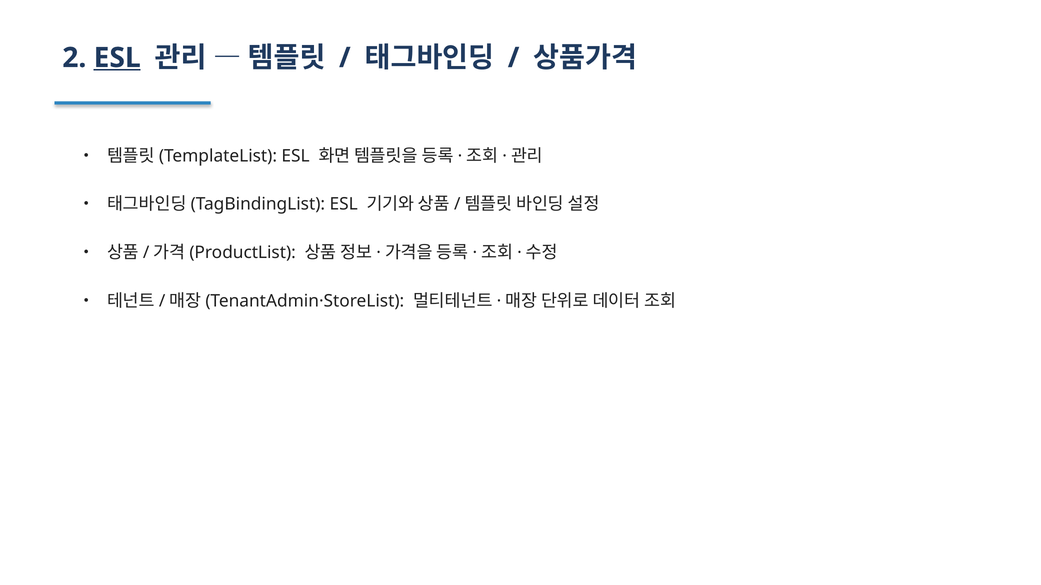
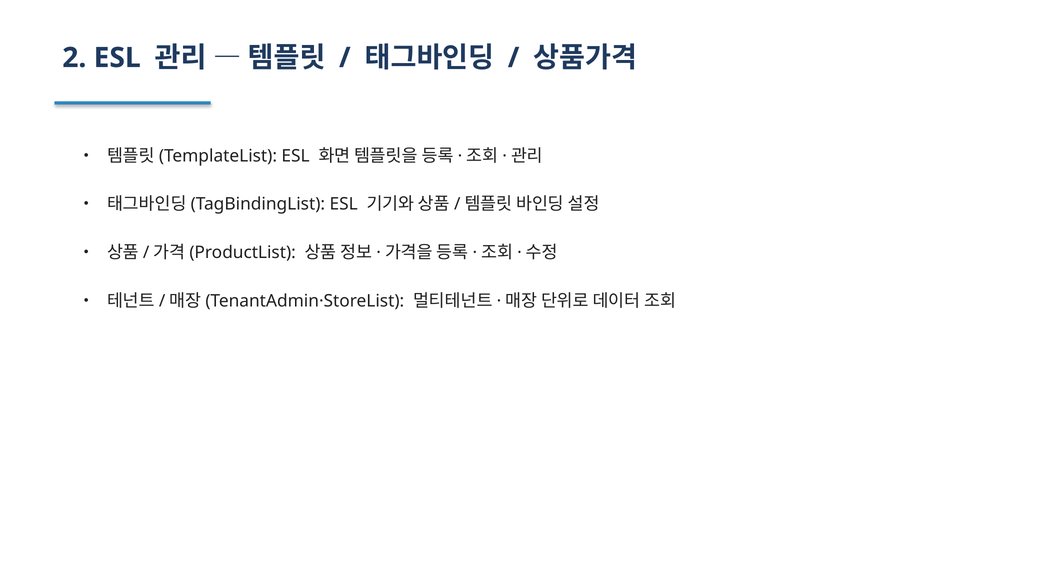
ESL at (117, 58) underline: present -> none
